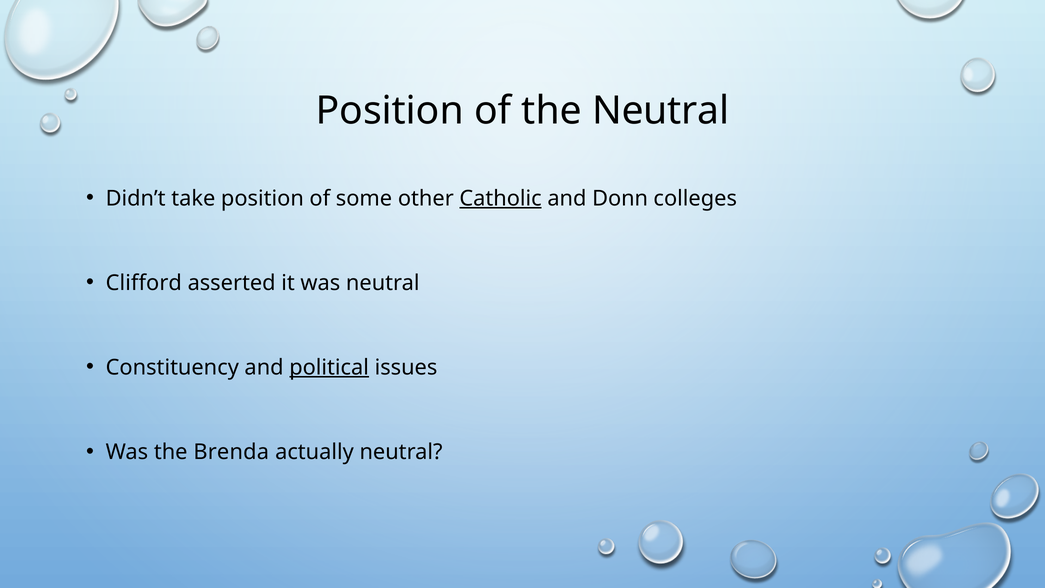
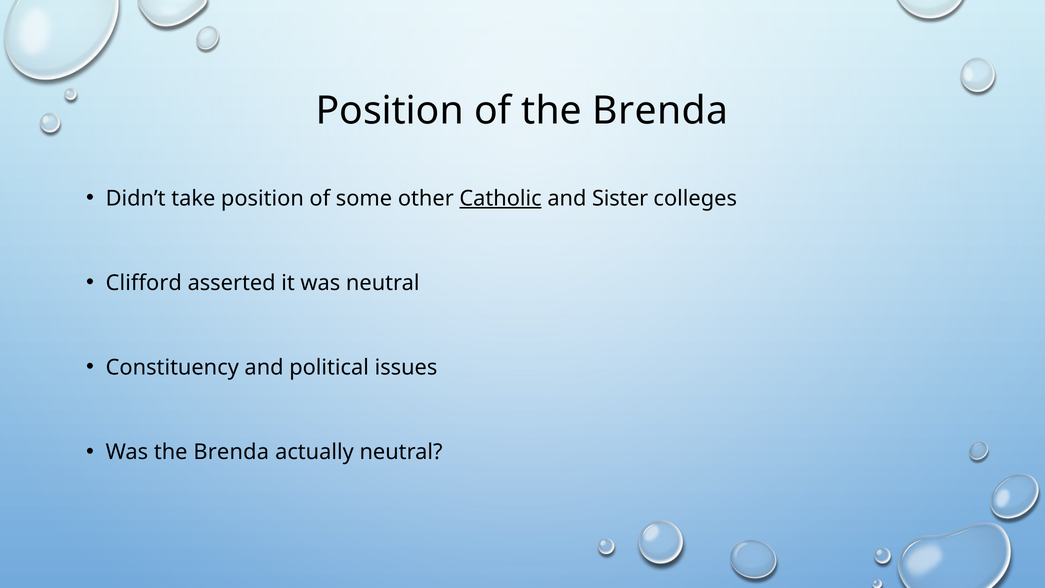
of the Neutral: Neutral -> Brenda
Donn: Donn -> Sister
political underline: present -> none
